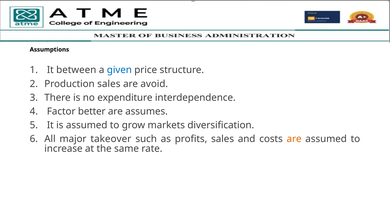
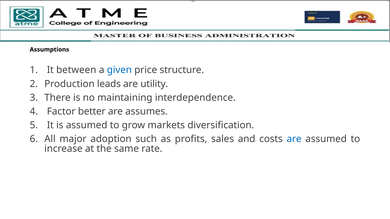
Production sales: sales -> leads
avoid: avoid -> utility
expenditure: expenditure -> maintaining
takeover: takeover -> adoption
are at (294, 139) colour: orange -> blue
